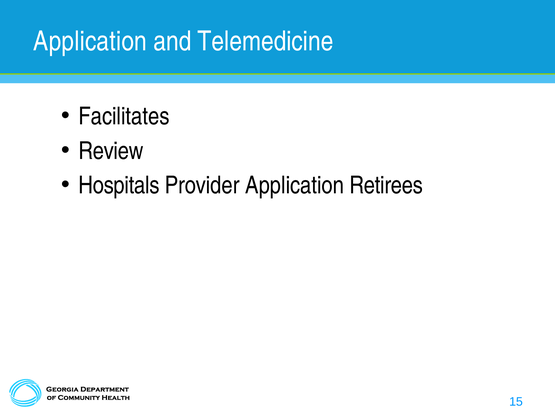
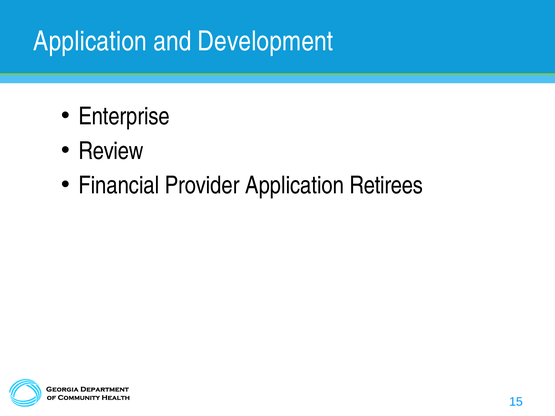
Telemedicine: Telemedicine -> Development
Facilitates: Facilitates -> Enterprise
Hospitals: Hospitals -> Financial
